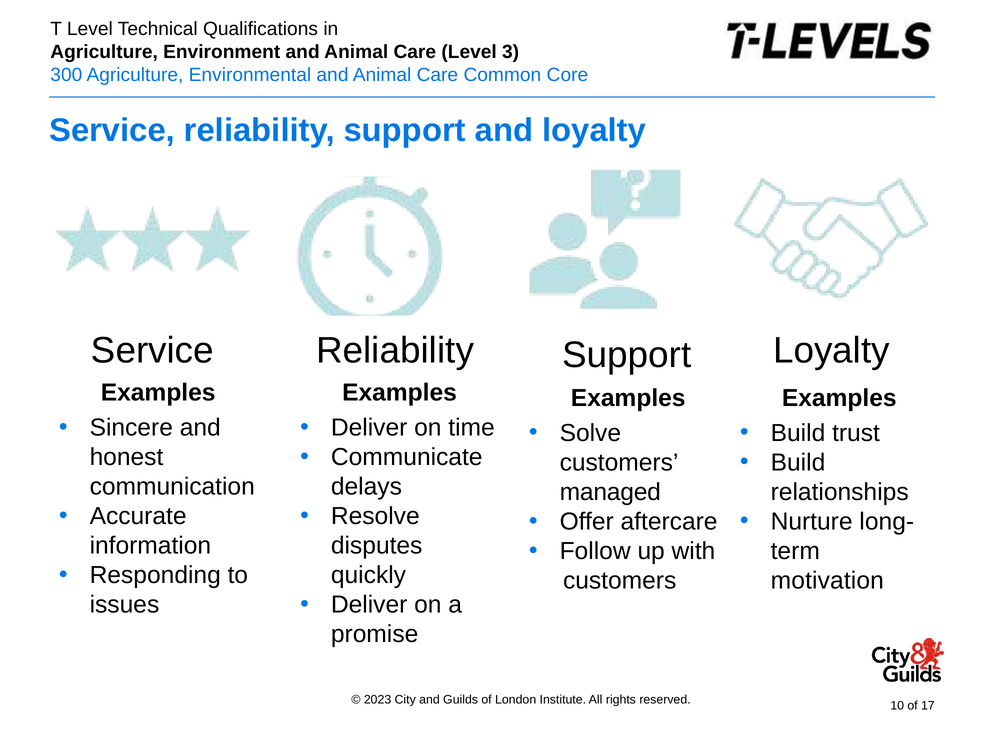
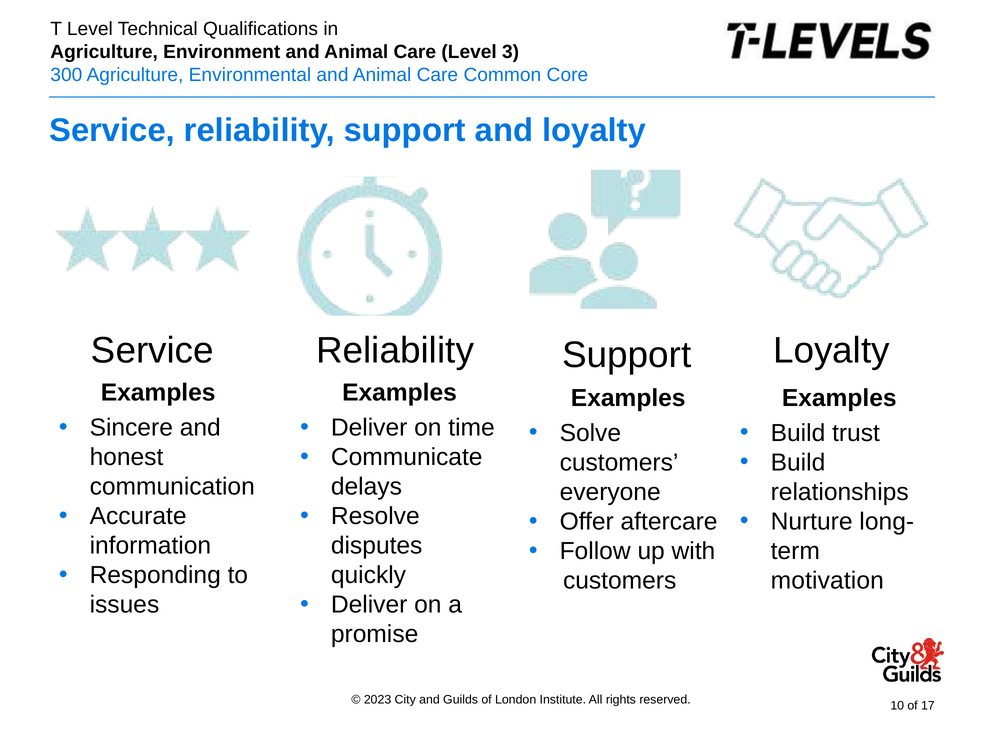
managed: managed -> everyone
